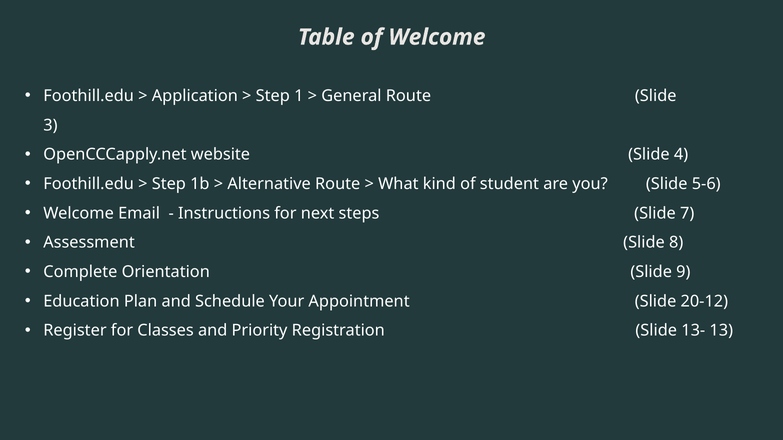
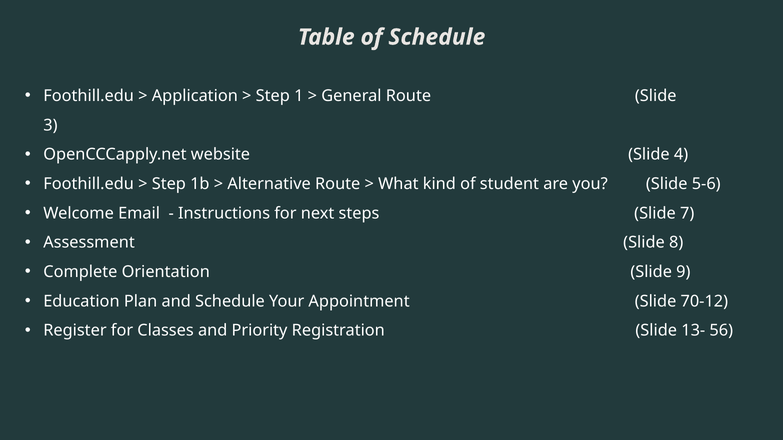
of Welcome: Welcome -> Schedule
20-12: 20-12 -> 70-12
13: 13 -> 56
